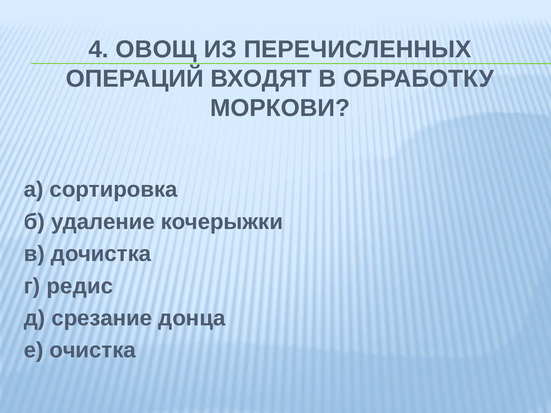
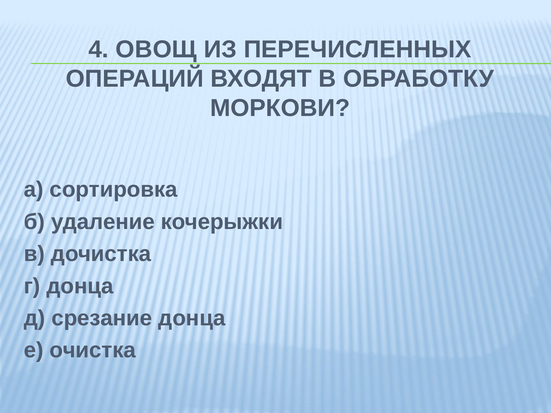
г редис: редис -> донца
